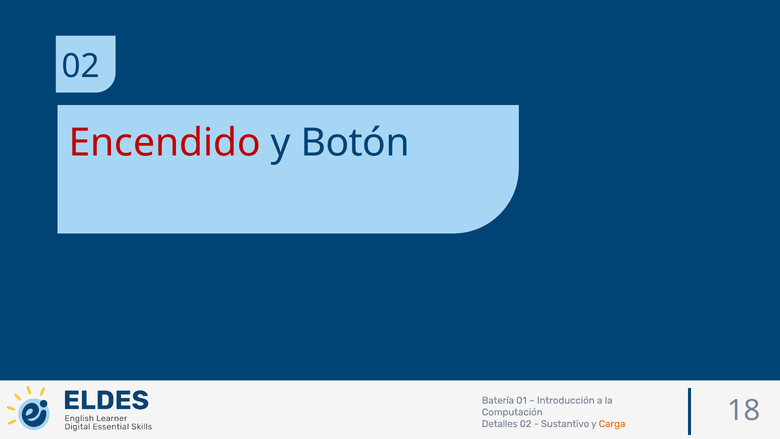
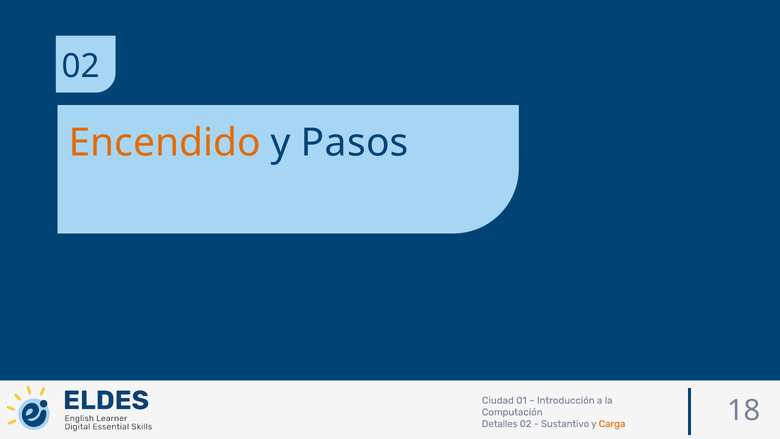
Encendido colour: red -> orange
Botón: Botón -> Pasos
Batería: Batería -> Ciudad
